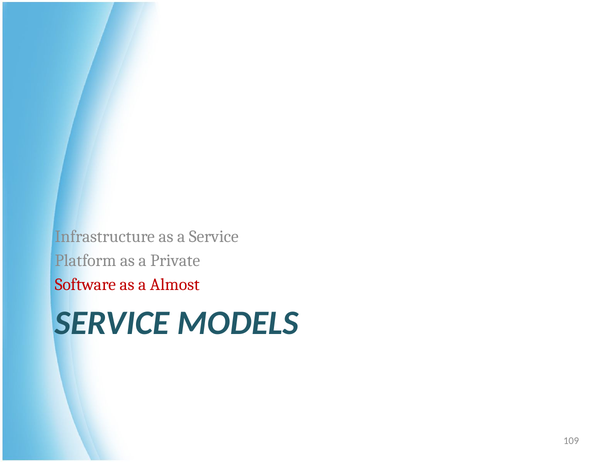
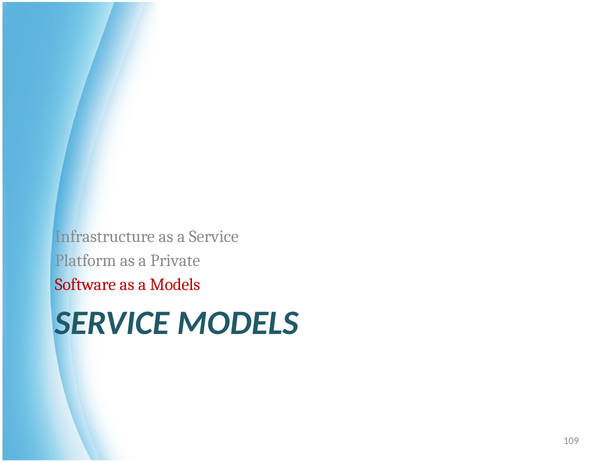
a Almost: Almost -> Models
